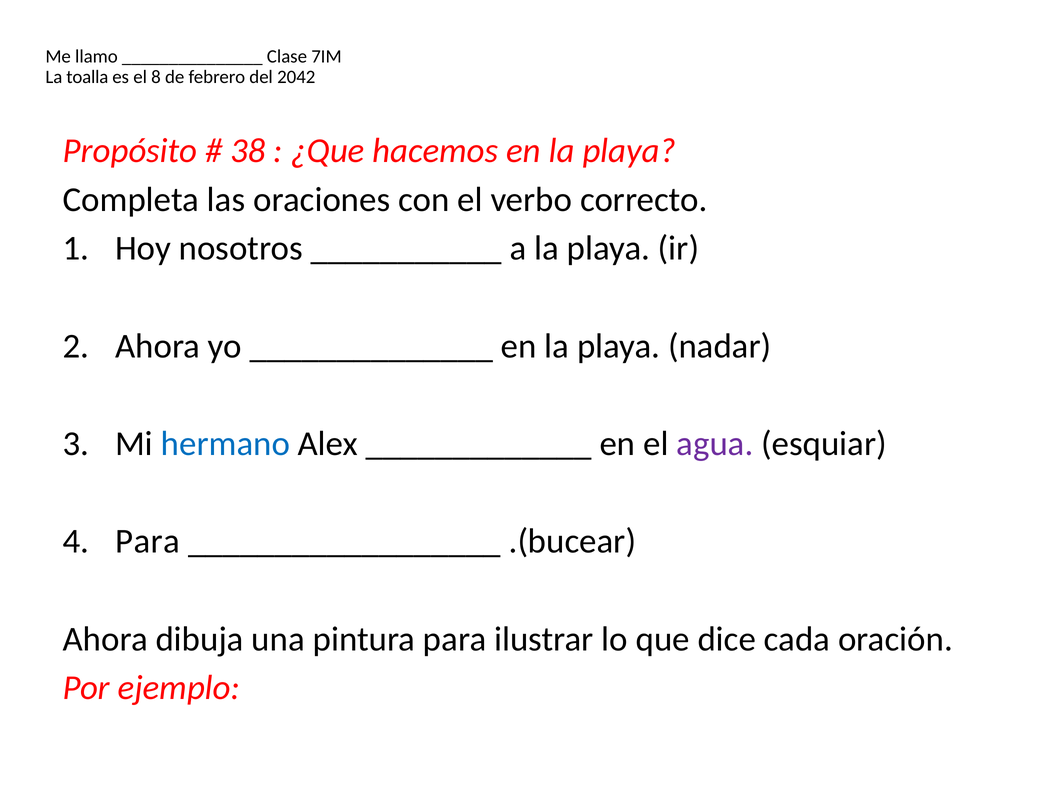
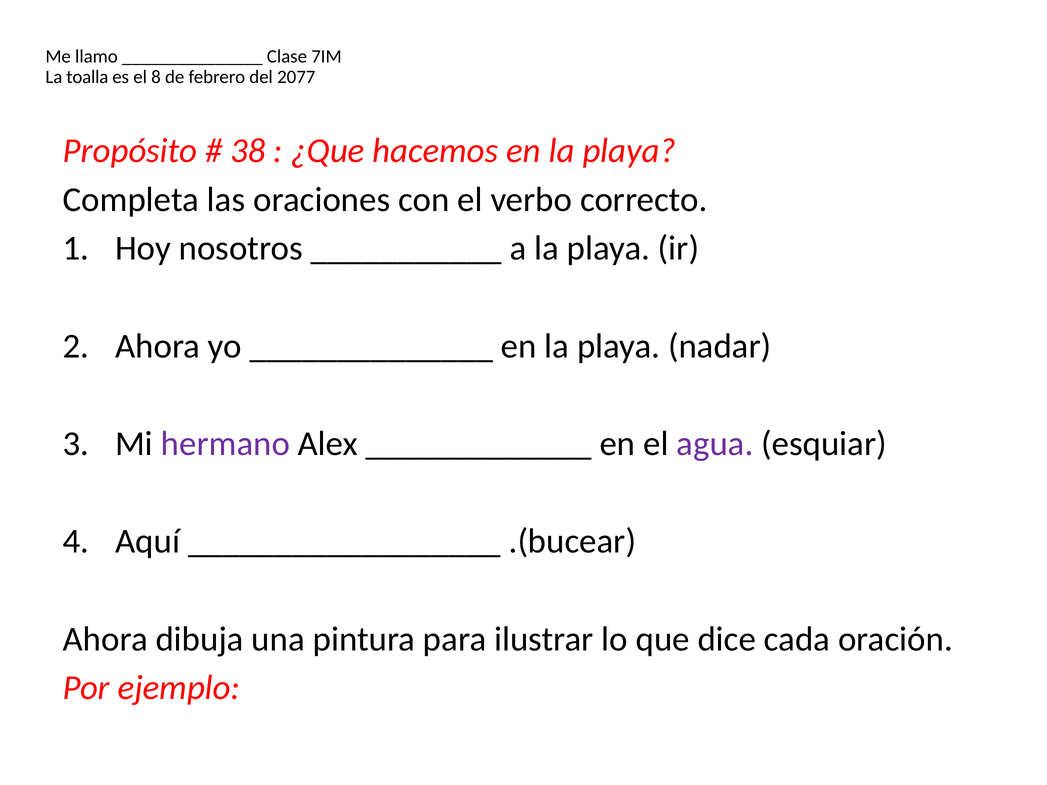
2042: 2042 -> 2077
hermano colour: blue -> purple
Para at (147, 542): Para -> Aquí
